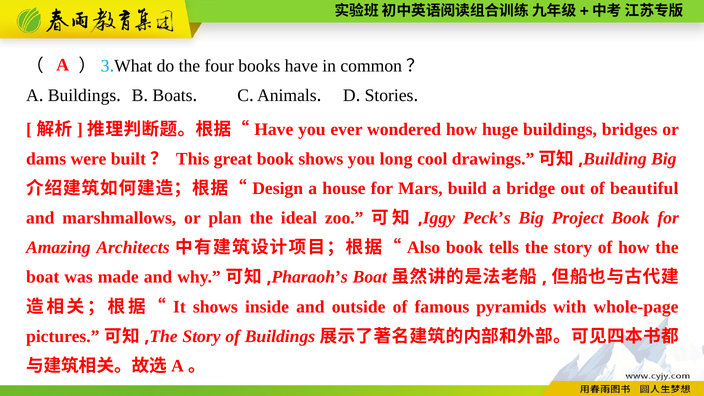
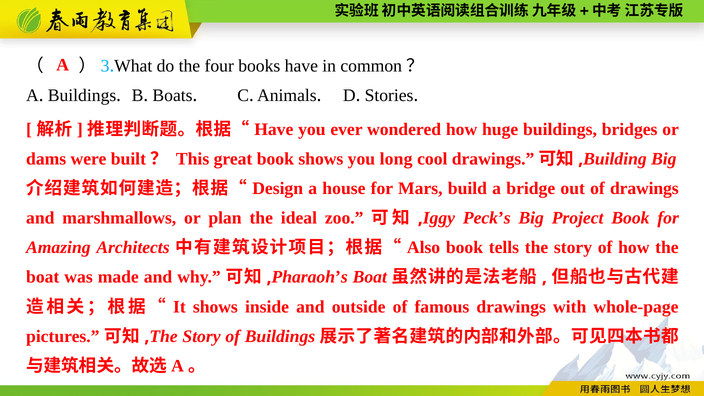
of beautiful: beautiful -> drawings
famous pyramids: pyramids -> drawings
